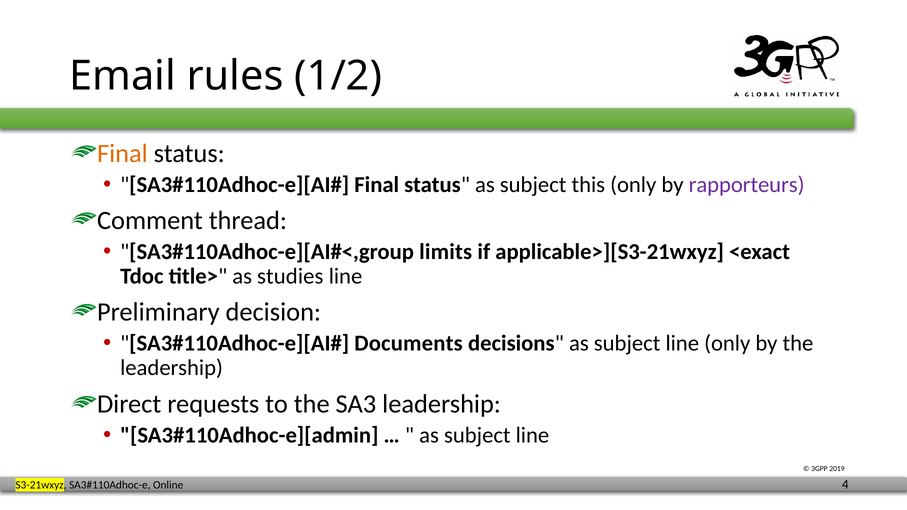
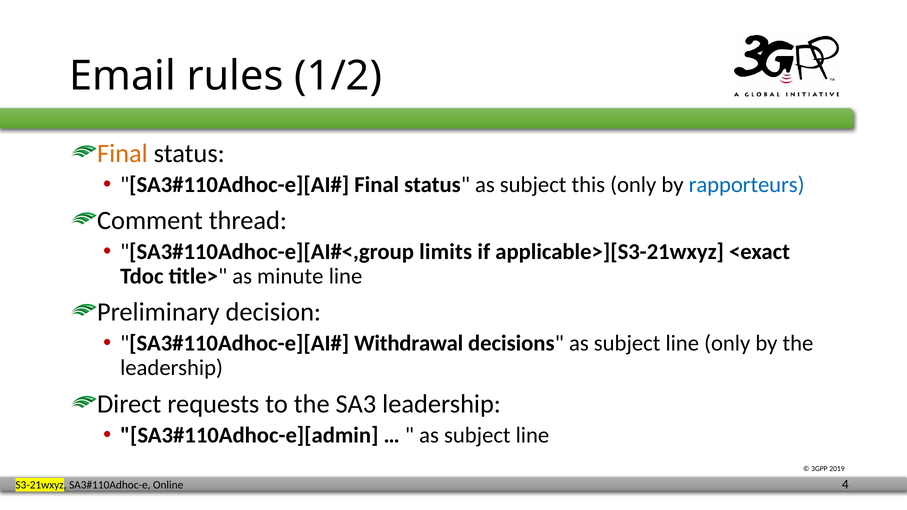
rapporteurs colour: purple -> blue
studies: studies -> minute
Documents: Documents -> Withdrawal
